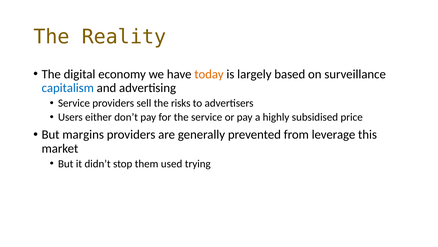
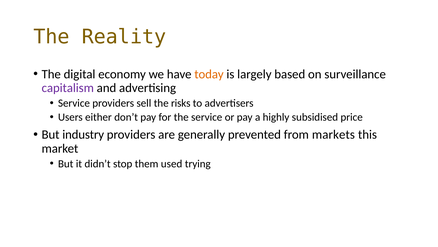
capitalism colour: blue -> purple
margins: margins -> industry
leverage: leverage -> markets
